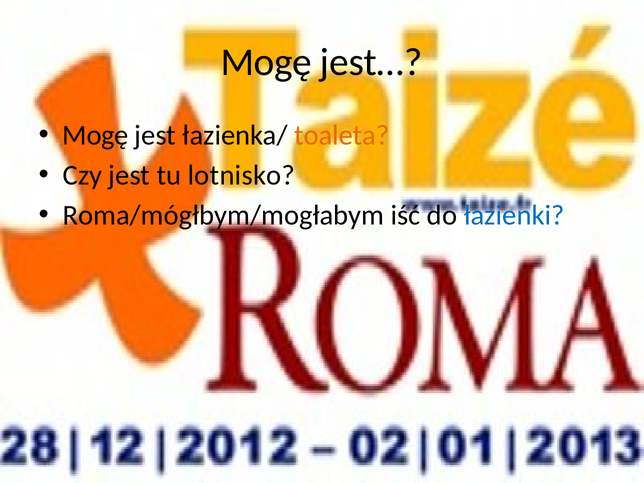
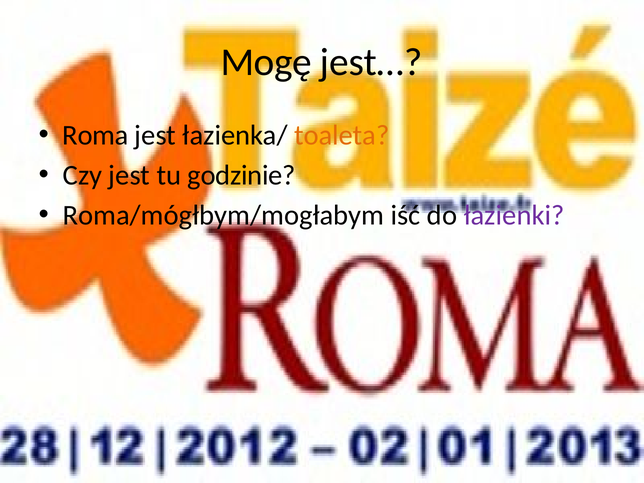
Mogę at (96, 135): Mogę -> Roma
lotnisko: lotnisko -> godzinie
łazienki colour: blue -> purple
